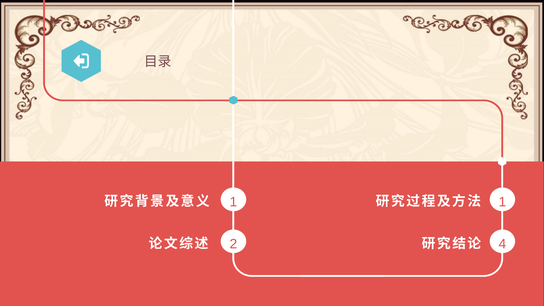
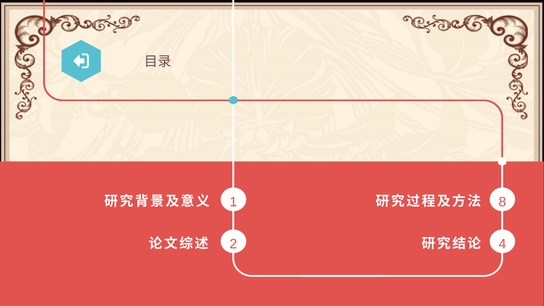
1 1: 1 -> 8
